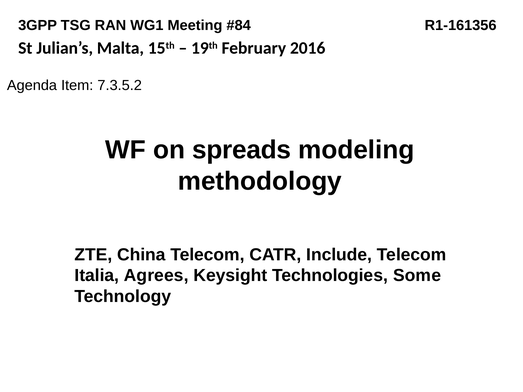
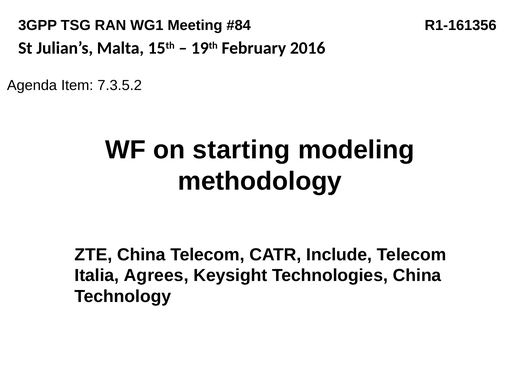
spreads: spreads -> starting
Technologies Some: Some -> China
